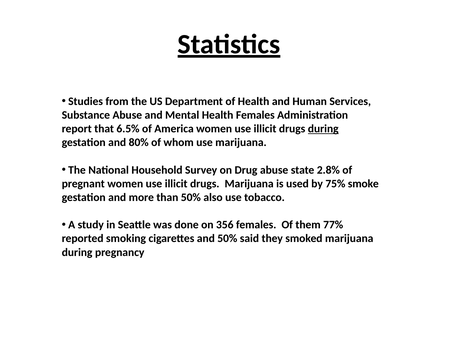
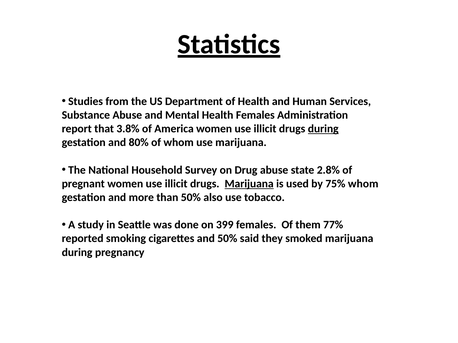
6.5%: 6.5% -> 3.8%
Marijuana at (249, 184) underline: none -> present
75% smoke: smoke -> whom
356: 356 -> 399
